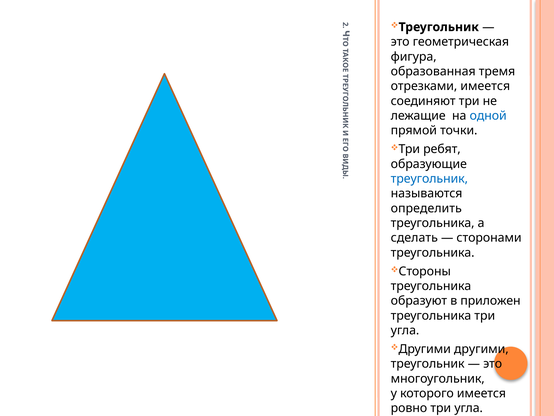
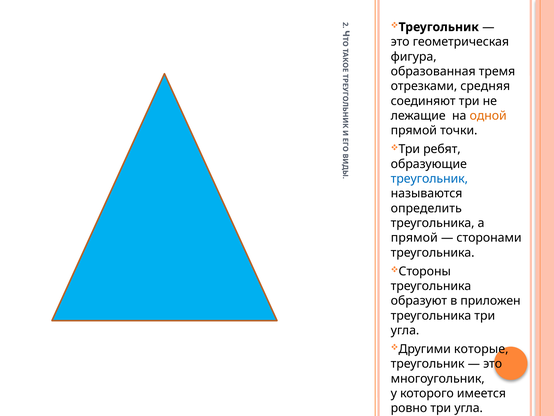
отрезками имеется: имеется -> средняя
одной colour: blue -> orange
сделать at (414, 238): сделать -> прямой
другими: другими -> которые
